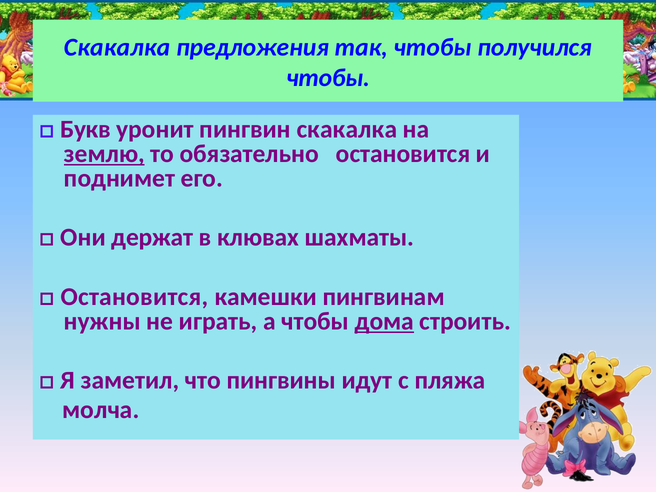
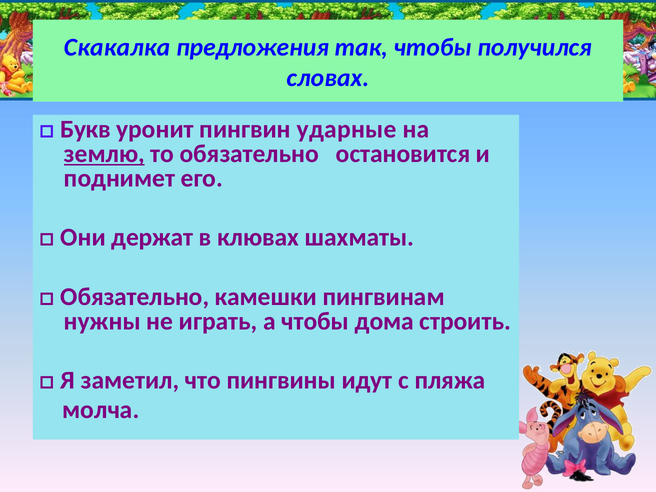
чтобы at (328, 78): чтобы -> словах
пингвин скакалка: скакалка -> ударные
Остановится at (135, 297): Остановится -> Обязательно
дома underline: present -> none
